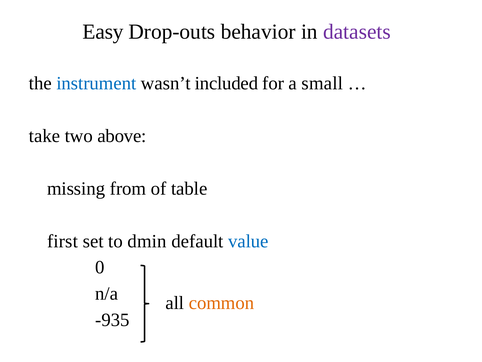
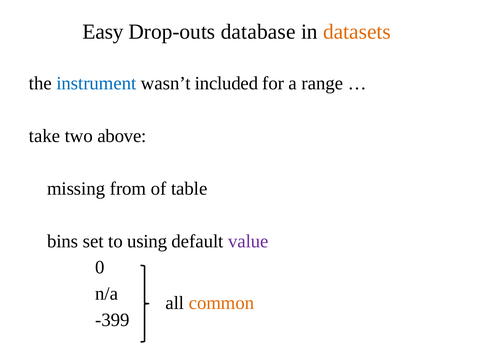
behavior: behavior -> database
datasets colour: purple -> orange
small: small -> range
first: first -> bins
dmin: dmin -> using
value colour: blue -> purple
-935: -935 -> -399
